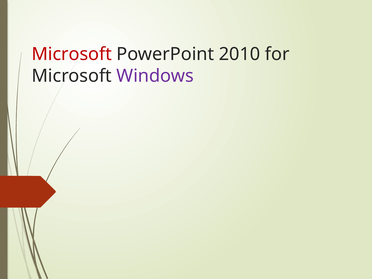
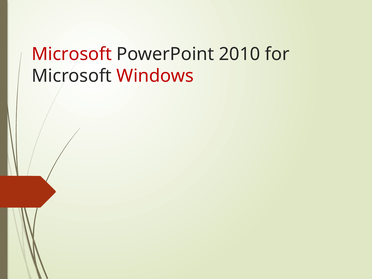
Windows colour: purple -> red
